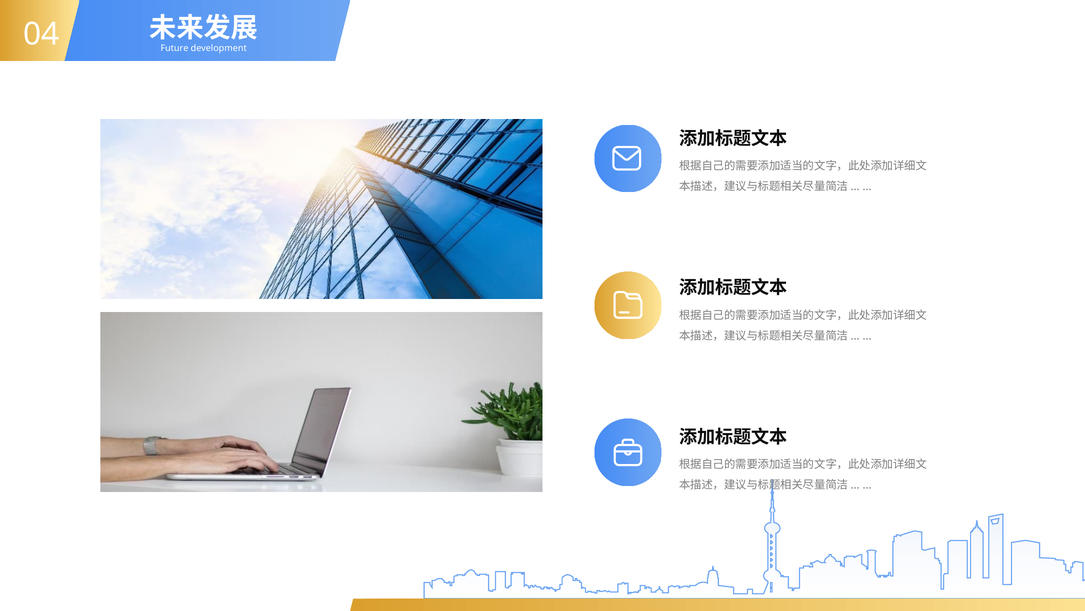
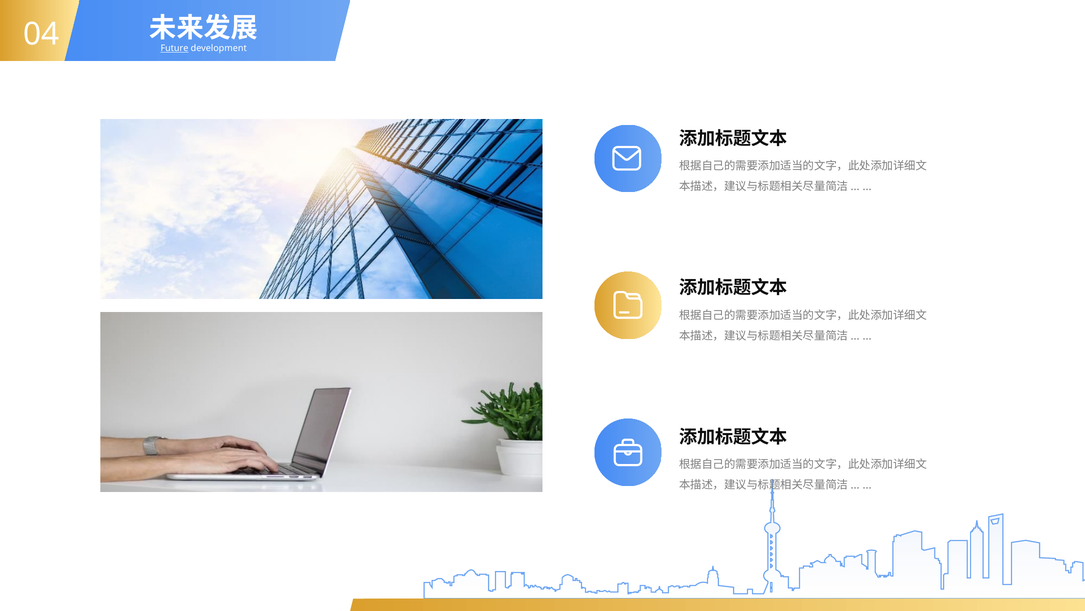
Future underline: none -> present
